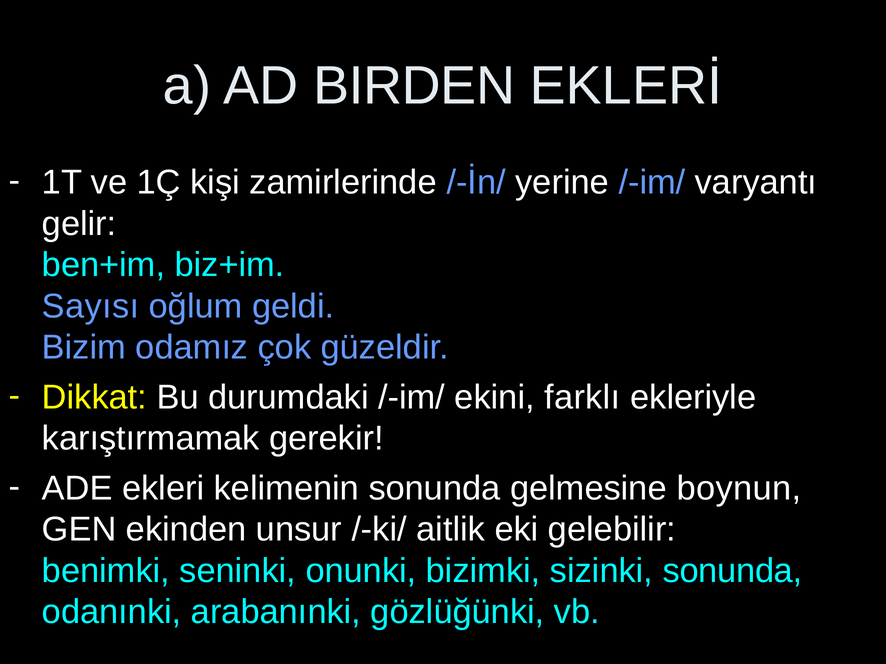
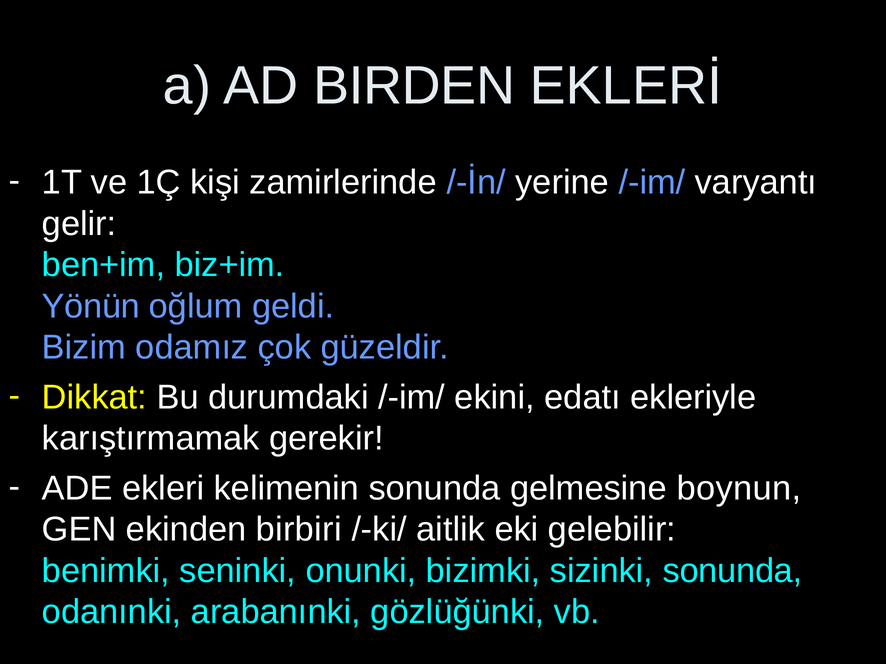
Sayısı: Sayısı -> Yönün
farklı: farklı -> edatı
unsur: unsur -> birbiri
